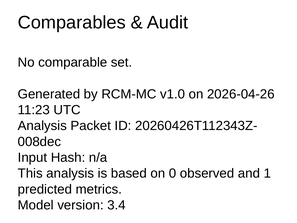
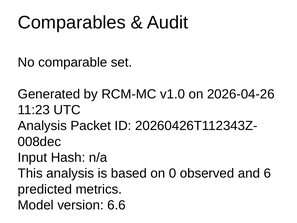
1: 1 -> 6
3.4: 3.4 -> 6.6
